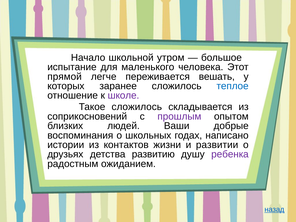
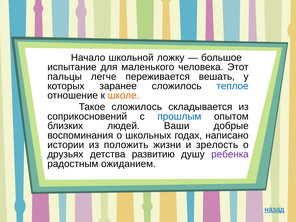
утром: утром -> ложку
прямой: прямой -> пальцы
школе colour: purple -> orange
прошлым colour: purple -> blue
контактов: контактов -> положить
развитии: развитии -> зрелость
